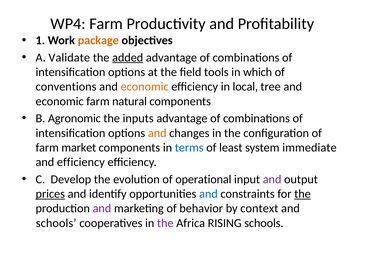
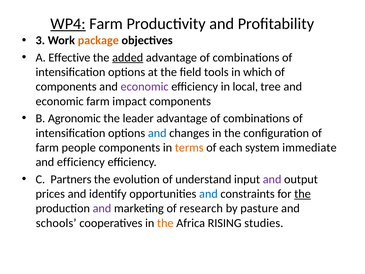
WP4 underline: none -> present
1: 1 -> 3
Validate: Validate -> Effective
conventions at (66, 87): conventions -> components
economic at (145, 87) colour: orange -> purple
natural: natural -> impact
inputs: inputs -> leader
and at (157, 133) colour: orange -> blue
market: market -> people
terms colour: blue -> orange
least: least -> each
Develop: Develop -> Partners
operational: operational -> understand
prices underline: present -> none
behavior: behavior -> research
context: context -> pasture
the at (165, 223) colour: purple -> orange
RISING schools: schools -> studies
